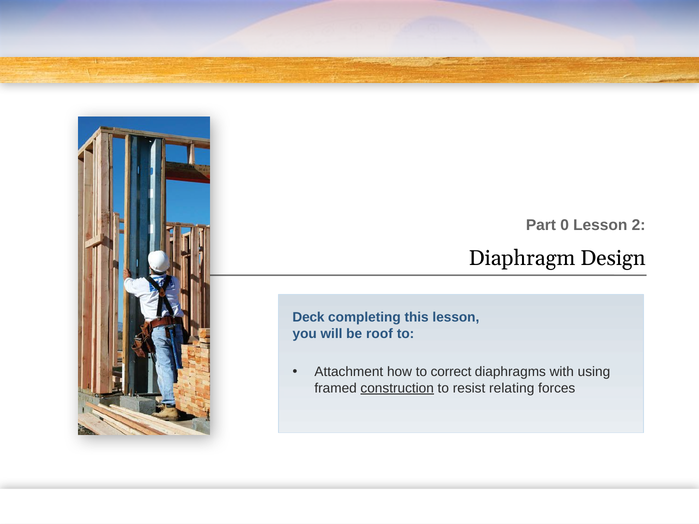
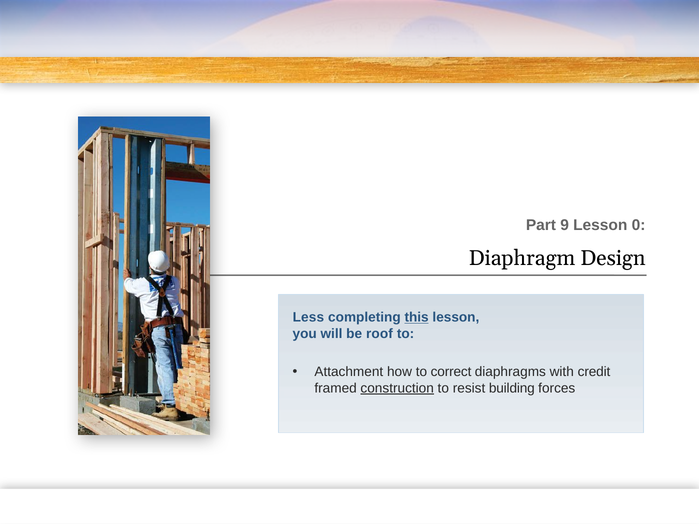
0: 0 -> 9
2: 2 -> 0
Deck: Deck -> Less
this underline: none -> present
using: using -> credit
relating: relating -> building
